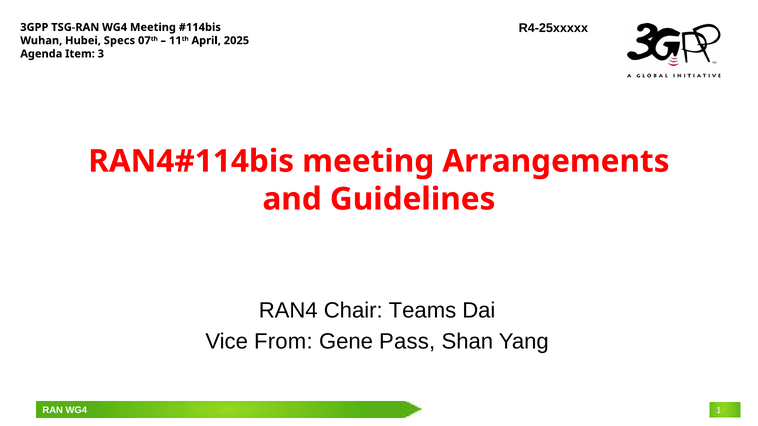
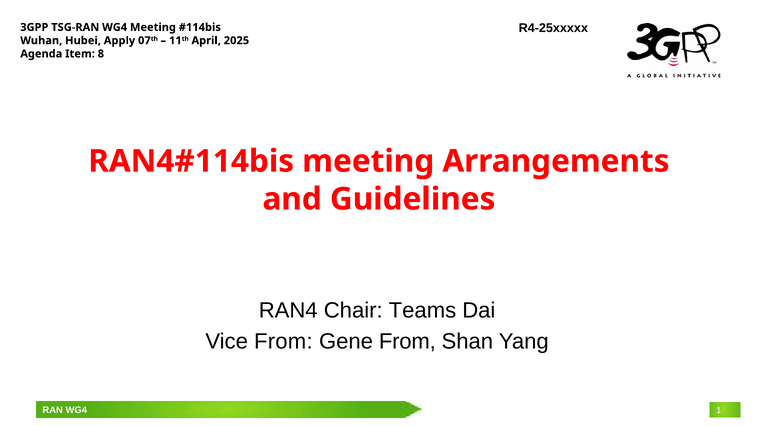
Specs: Specs -> Apply
3: 3 -> 8
Gene Pass: Pass -> From
